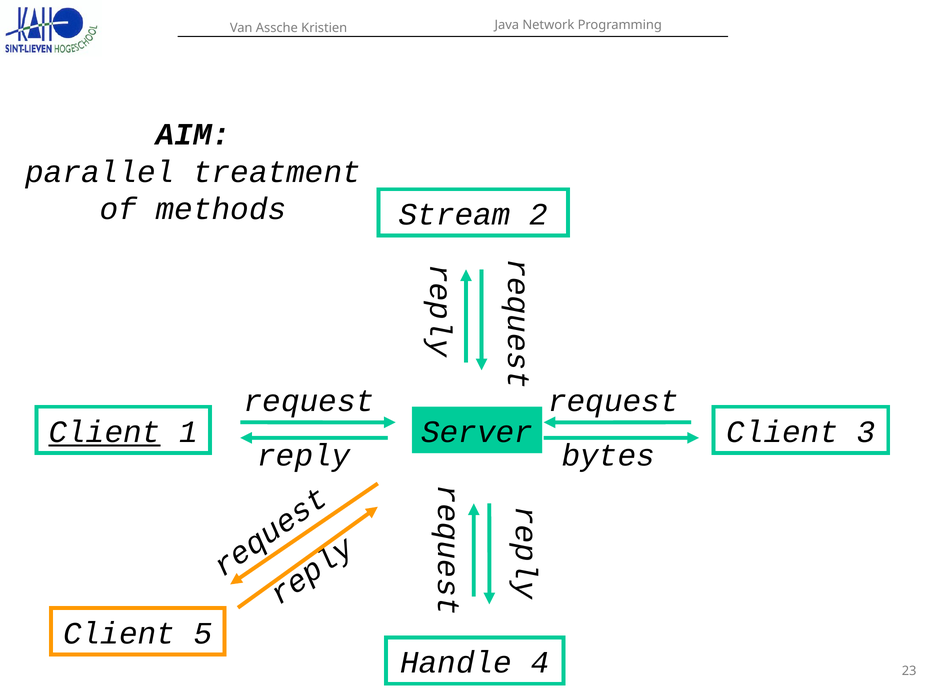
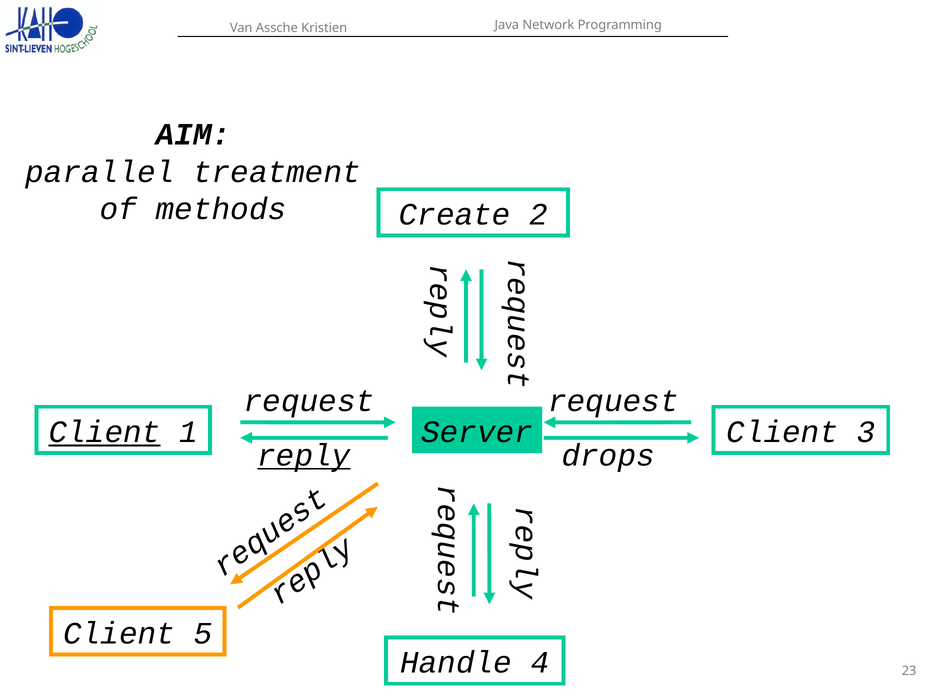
Stream: Stream -> Create
reply underline: none -> present
bytes: bytes -> drops
